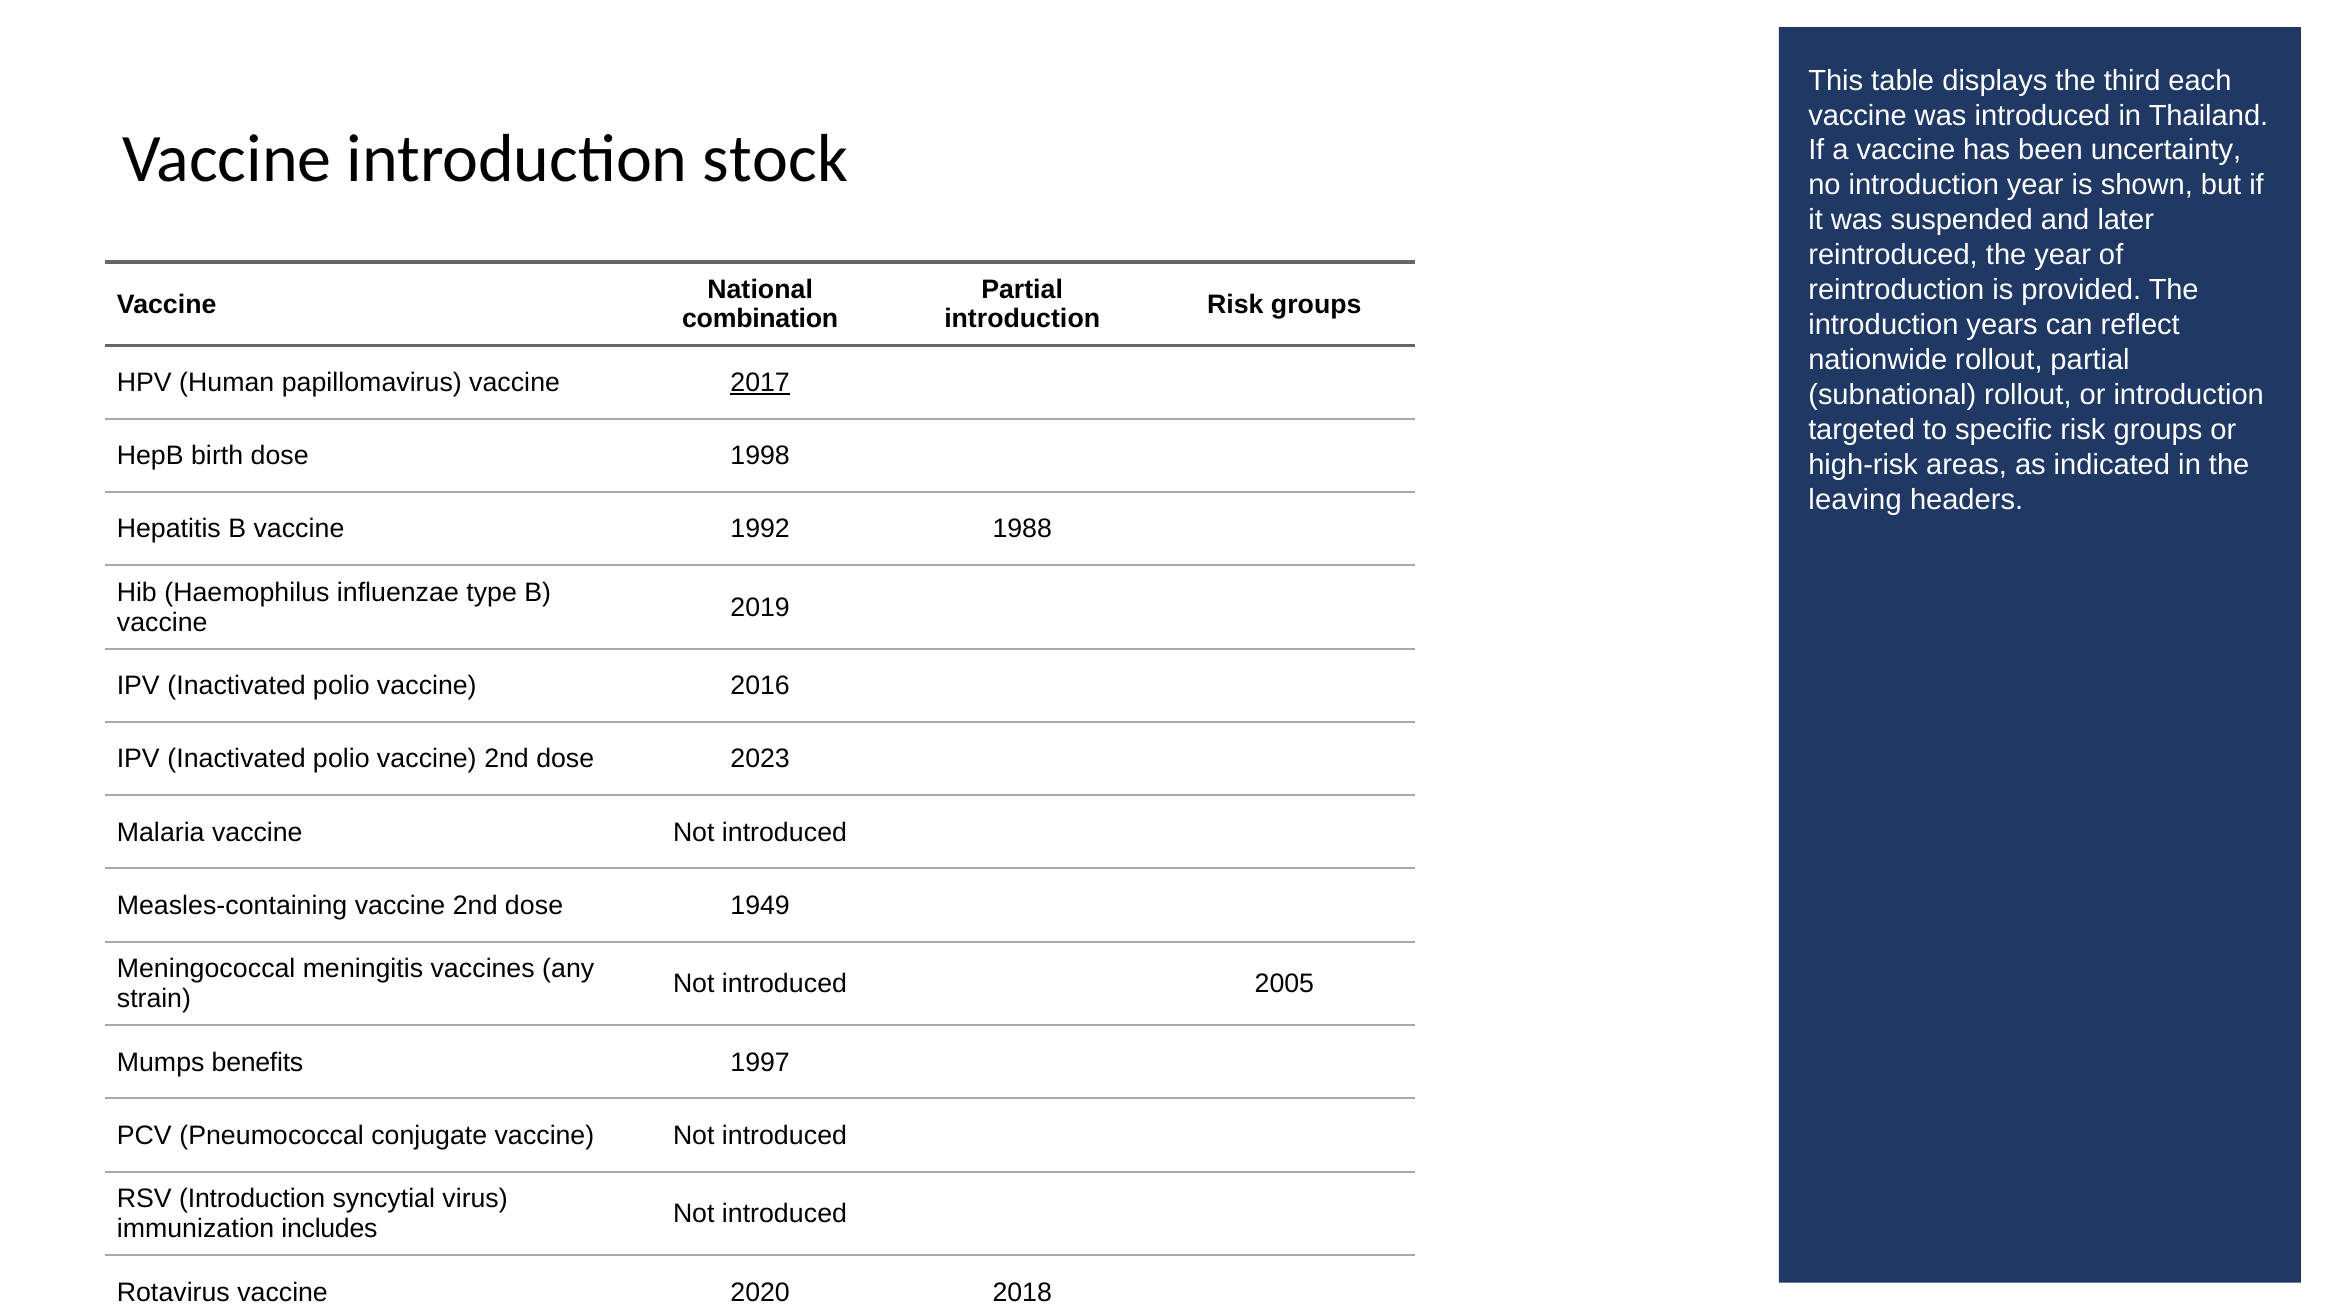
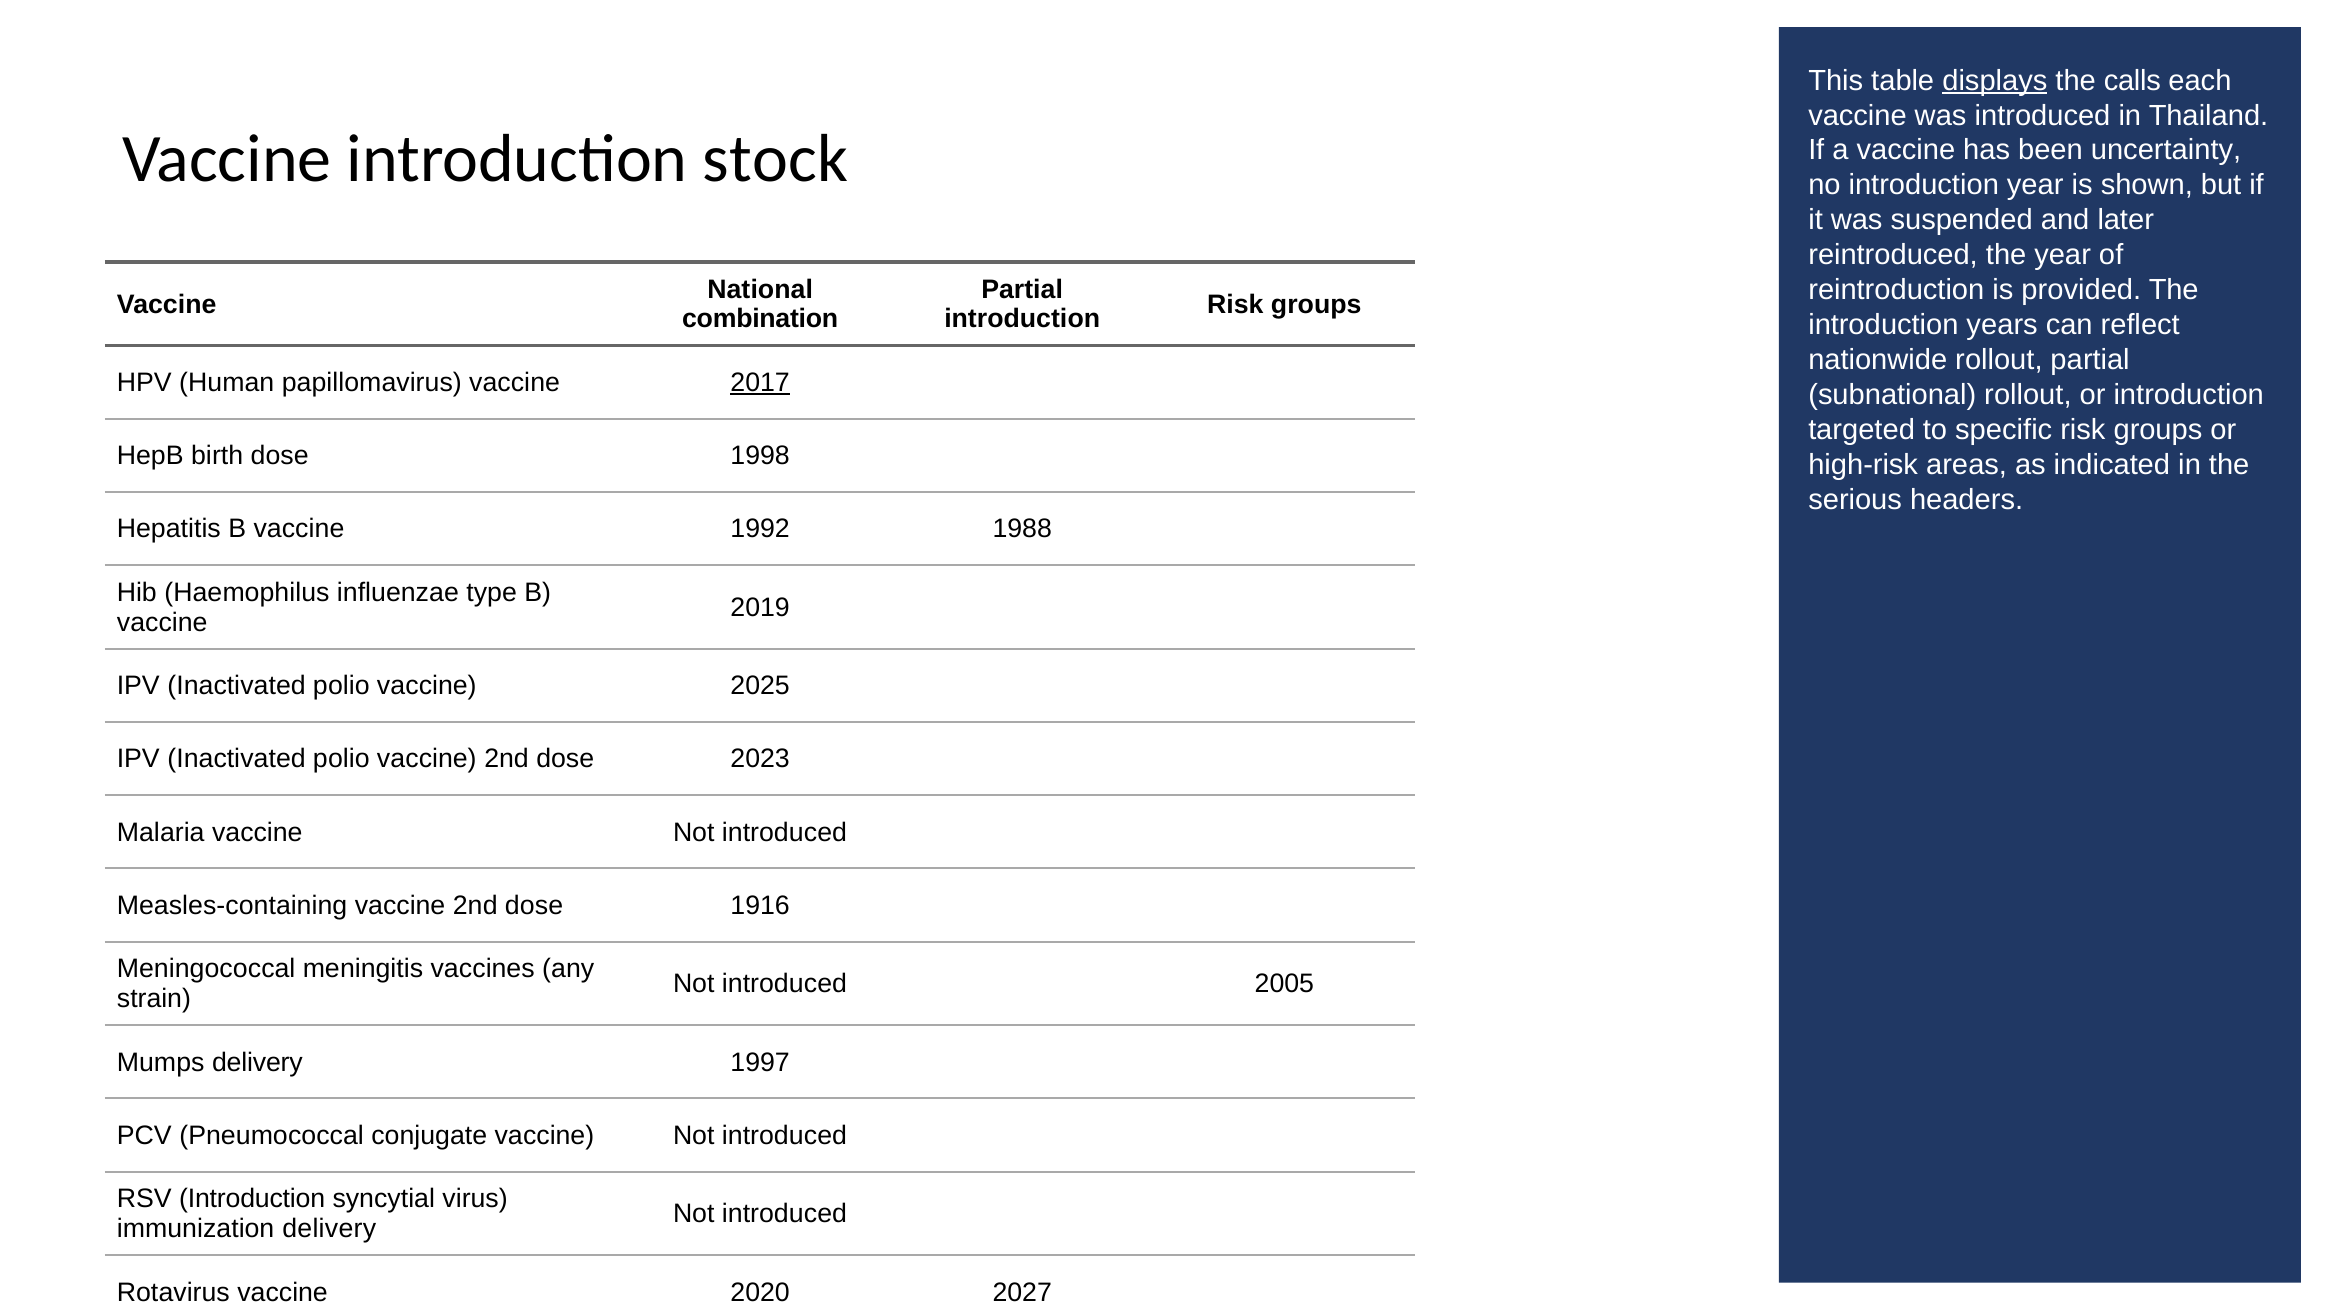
displays underline: none -> present
third: third -> calls
leaving: leaving -> serious
vaccine 2016: 2016 -> 2025
1949: 1949 -> 1916
Mumps benefits: benefits -> delivery
immunization includes: includes -> delivery
2018: 2018 -> 2027
